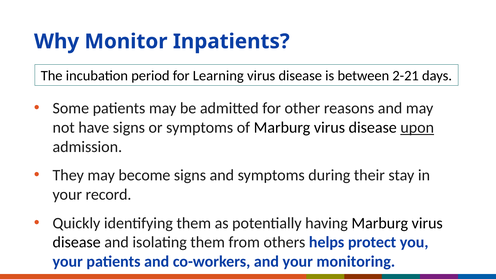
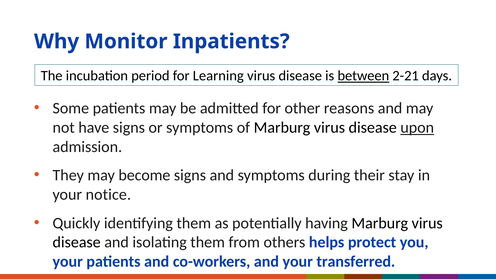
between underline: none -> present
record: record -> notice
monitoring: monitoring -> transferred
